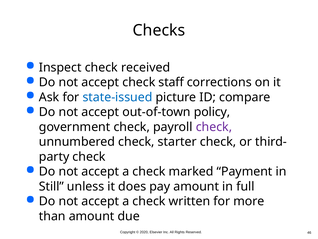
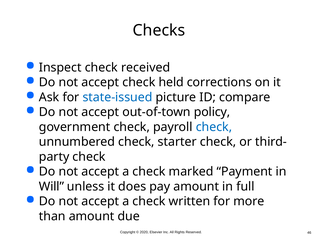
staff: staff -> held
check at (214, 127) colour: purple -> blue
Still: Still -> Will
